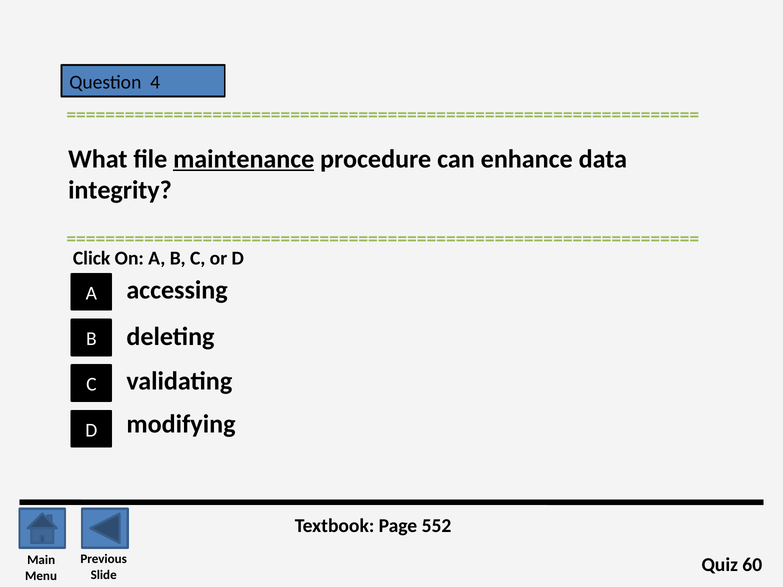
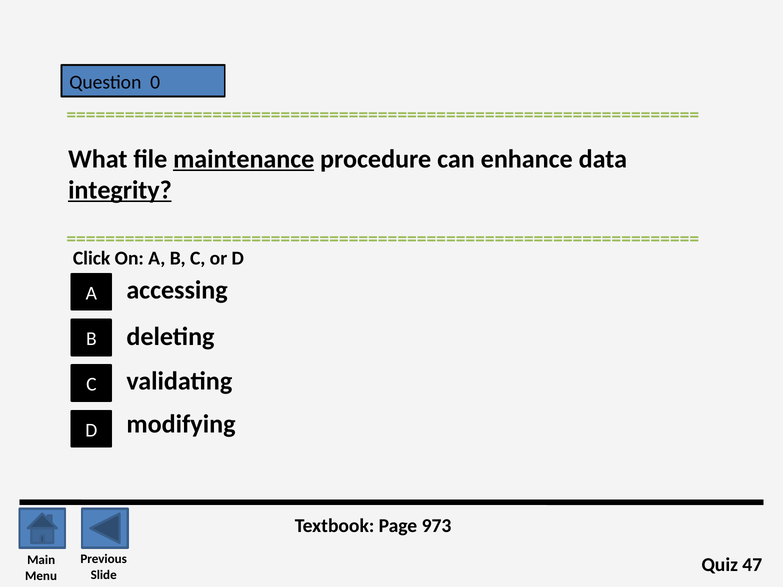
4: 4 -> 0
integrity underline: none -> present
552: 552 -> 973
60: 60 -> 47
